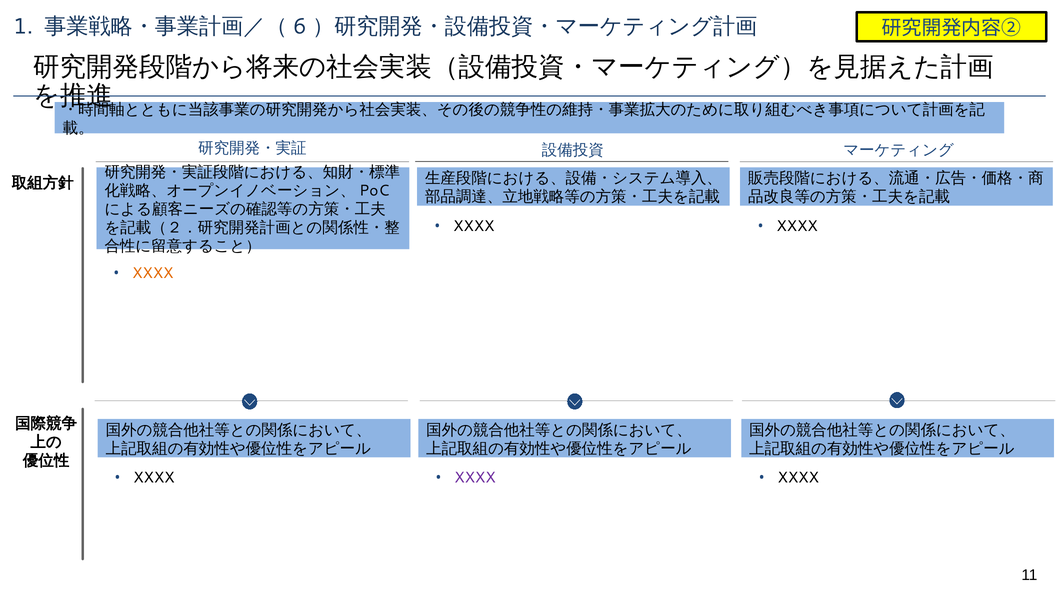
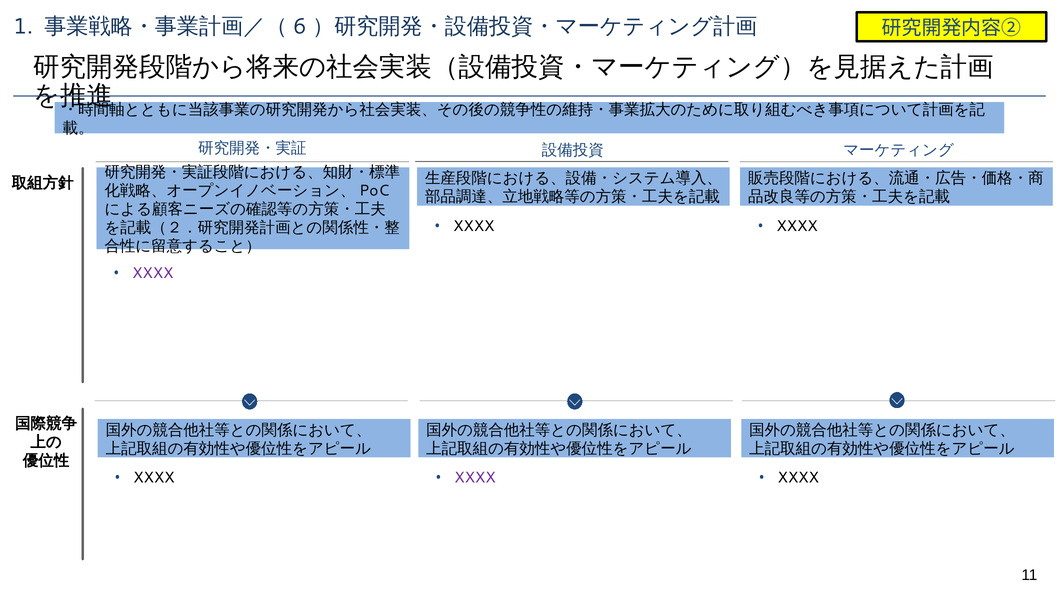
XXXX at (153, 273) colour: orange -> purple
